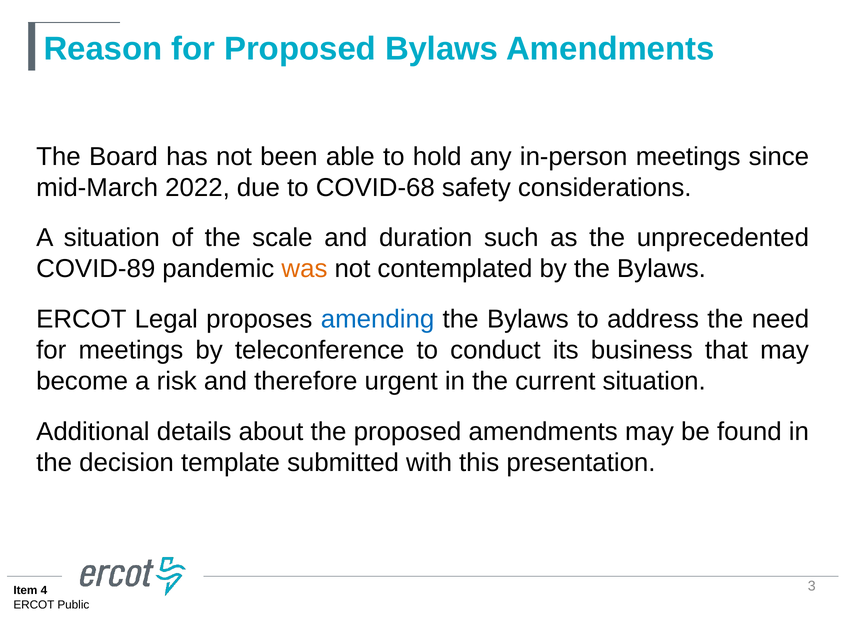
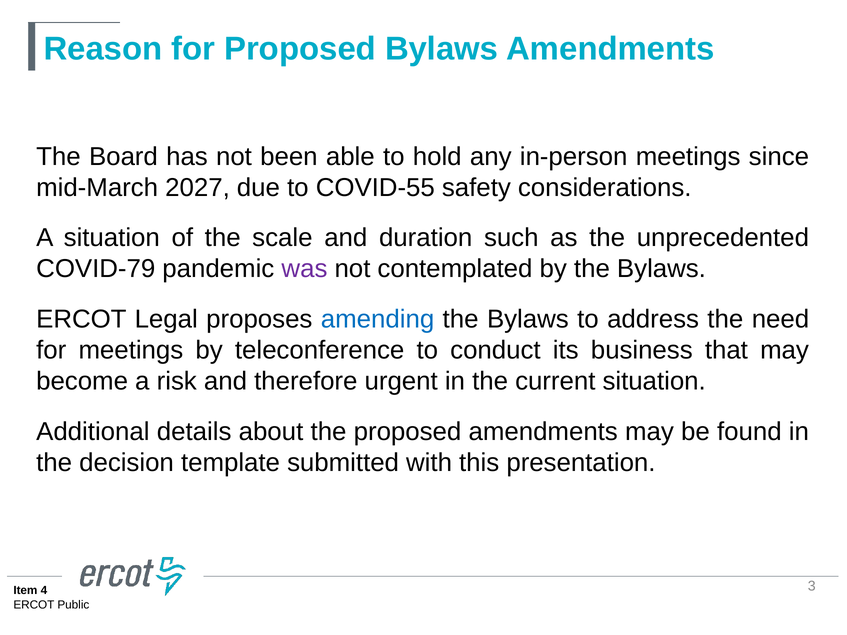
2022: 2022 -> 2027
COVID-68: COVID-68 -> COVID-55
COVID-89: COVID-89 -> COVID-79
was colour: orange -> purple
